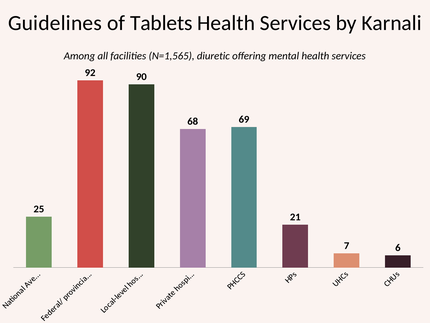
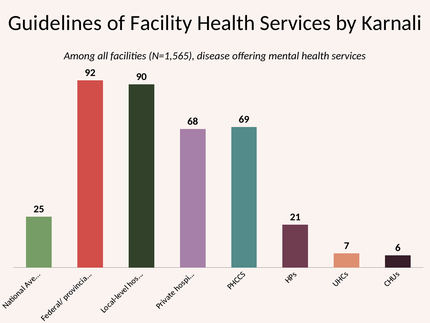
Tablets: Tablets -> Facility
diuretic: diuretic -> disease
